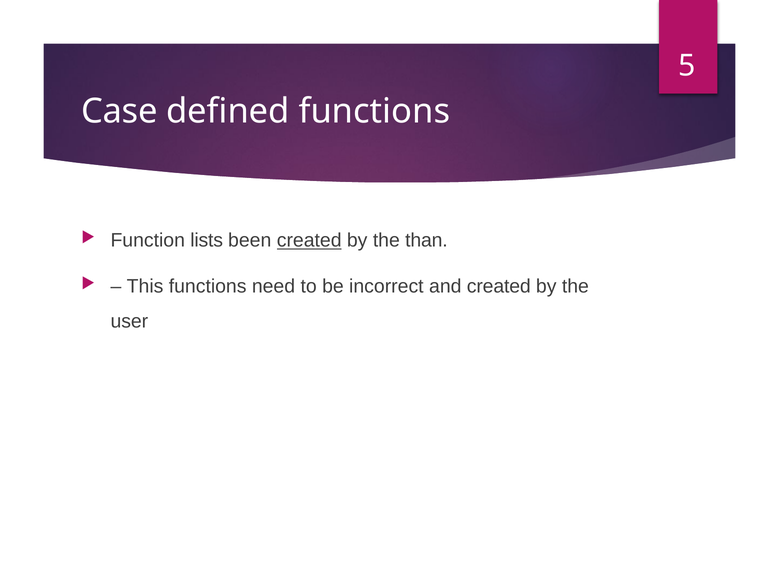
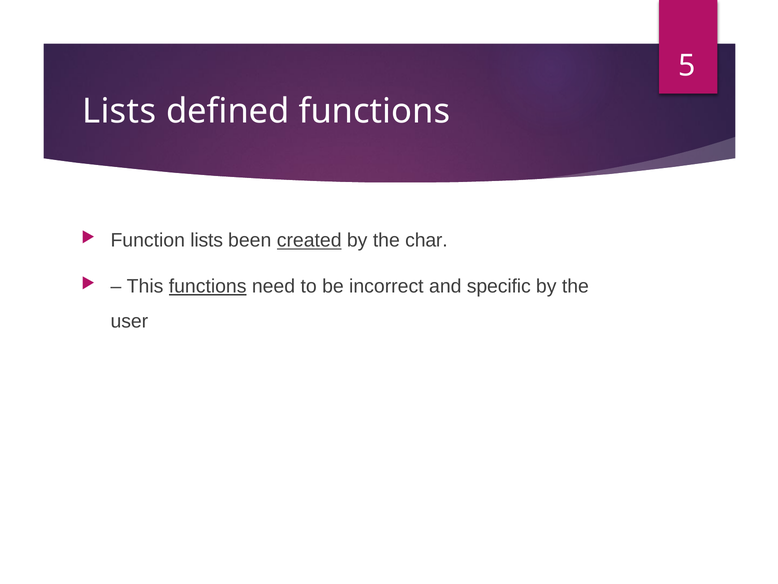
Case at (119, 111): Case -> Lists
than: than -> char
functions at (208, 286) underline: none -> present
and created: created -> specific
